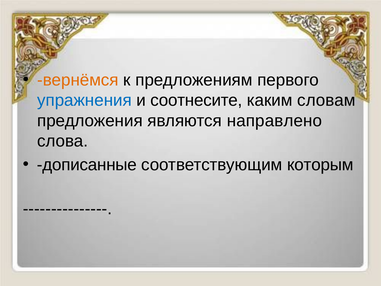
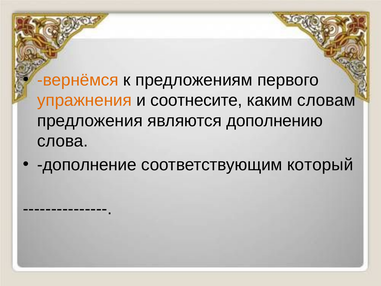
упражнения colour: blue -> orange
направлено: направлено -> дополнению
дописанные: дописанные -> дополнение
которым: которым -> который
